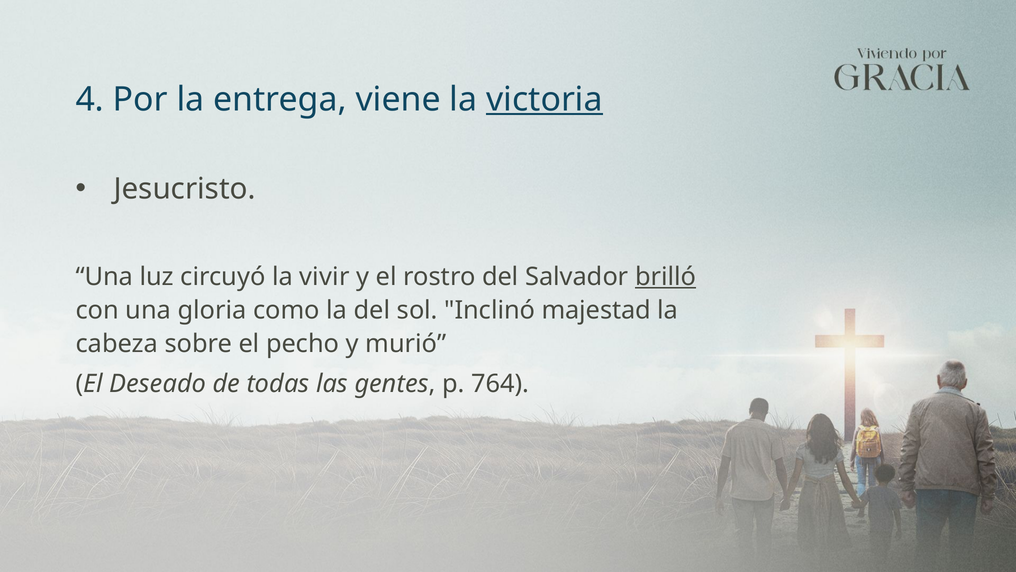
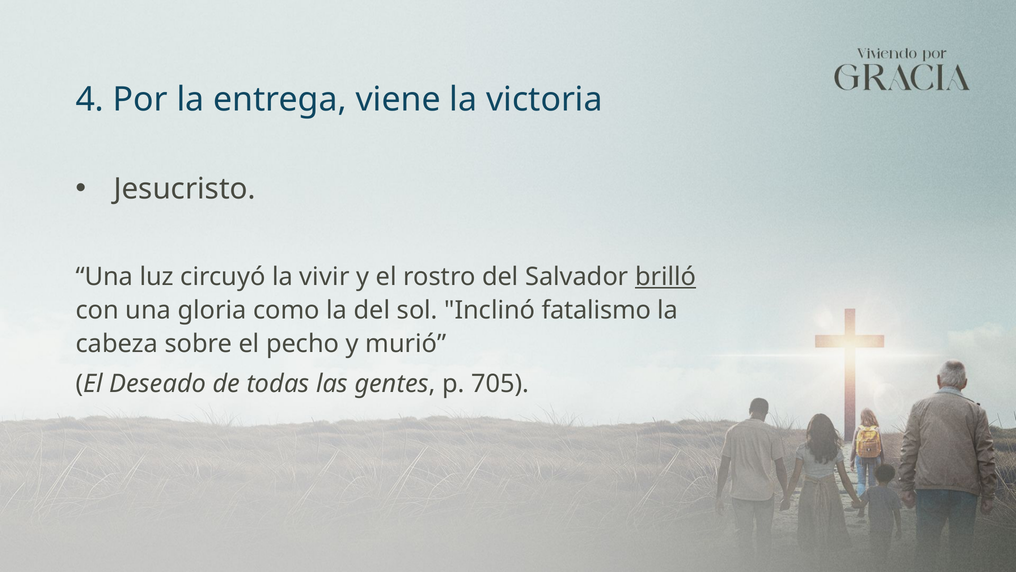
victoria underline: present -> none
majestad: majestad -> fatalismo
764: 764 -> 705
